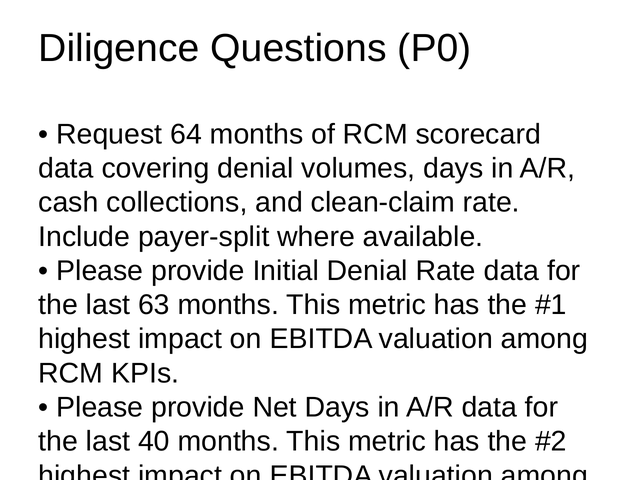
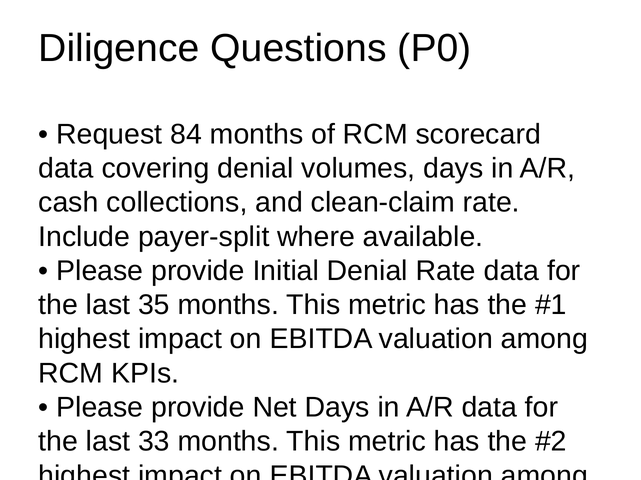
64: 64 -> 84
63: 63 -> 35
40: 40 -> 33
